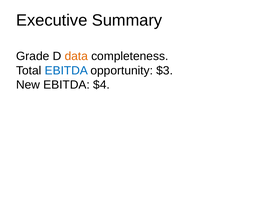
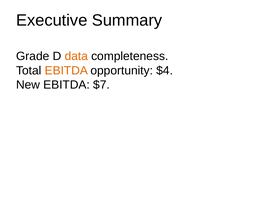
EBITDA at (66, 71) colour: blue -> orange
$3: $3 -> $4
$4: $4 -> $7
